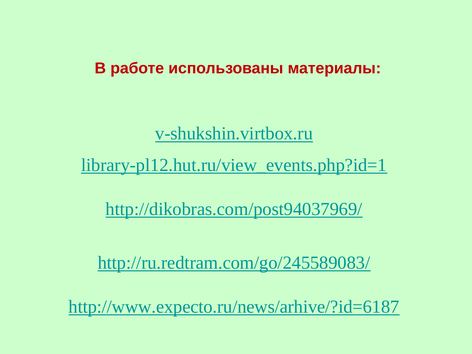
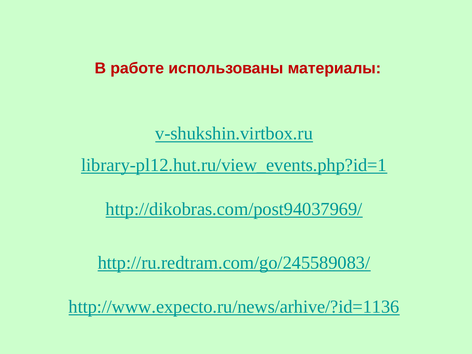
http://www.expecto.ru/news/arhive/?id=6187: http://www.expecto.ru/news/arhive/?id=6187 -> http://www.expecto.ru/news/arhive/?id=1136
